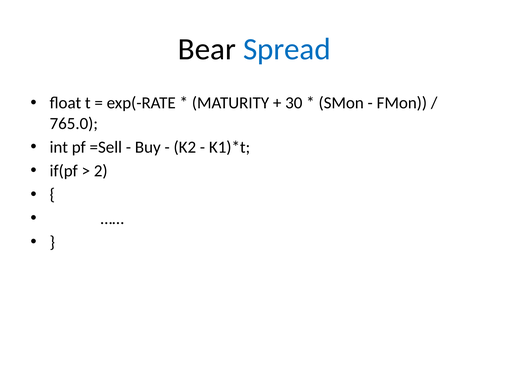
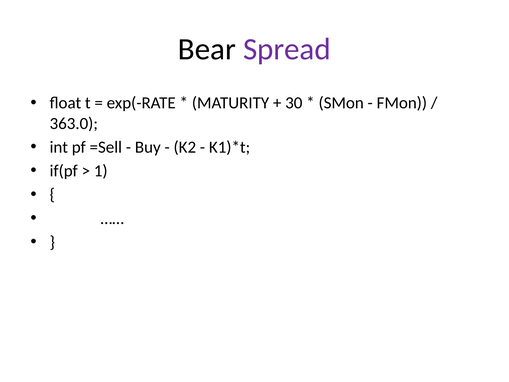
Spread colour: blue -> purple
765.0: 765.0 -> 363.0
2: 2 -> 1
